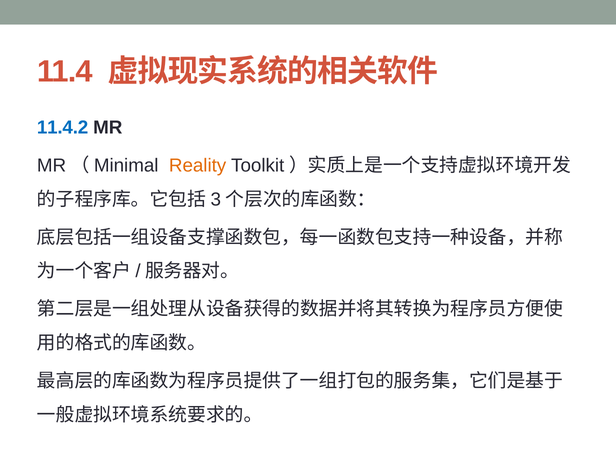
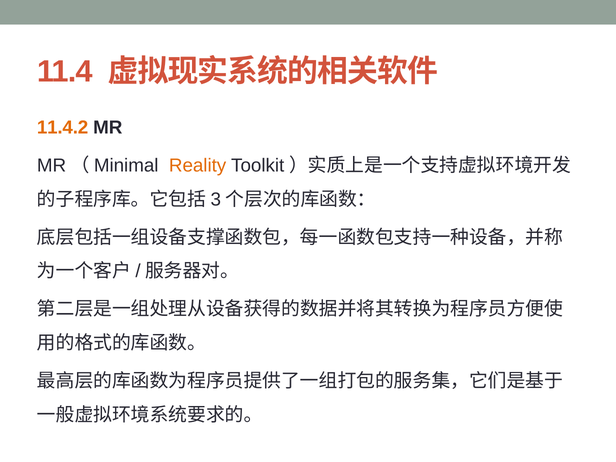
11.4.2 colour: blue -> orange
